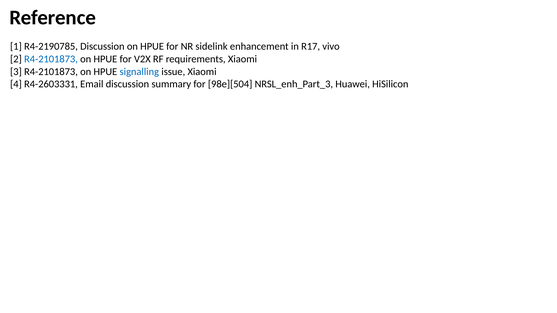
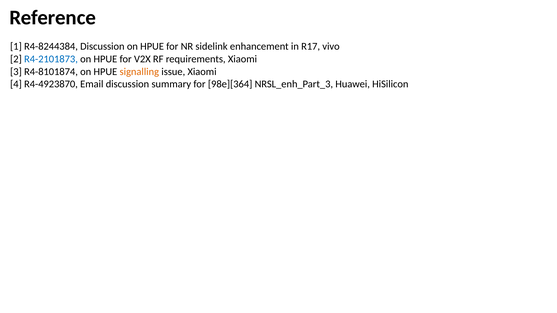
R4-2190785: R4-2190785 -> R4-8244384
3 R4-2101873: R4-2101873 -> R4-8101874
signalling colour: blue -> orange
R4-2603331: R4-2603331 -> R4-4923870
98e][504: 98e][504 -> 98e][364
